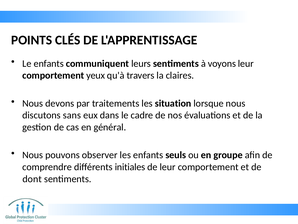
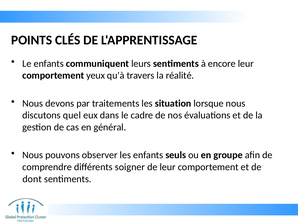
voyons: voyons -> encore
claires: claires -> réalité
sans: sans -> quel
initiales: initiales -> soigner
